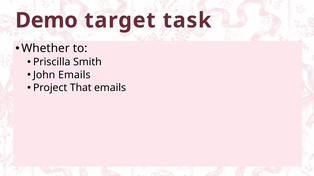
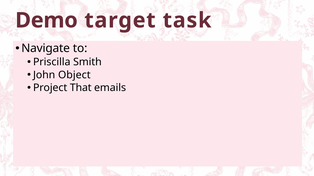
Whether: Whether -> Navigate
John Emails: Emails -> Object
